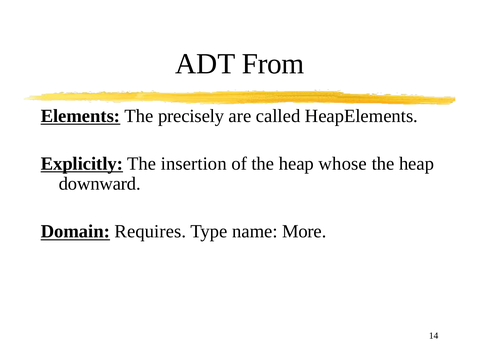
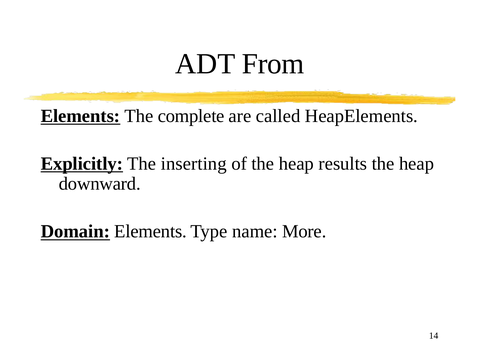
precisely: precisely -> complete
insertion: insertion -> inserting
whose: whose -> results
Domain Requires: Requires -> Elements
